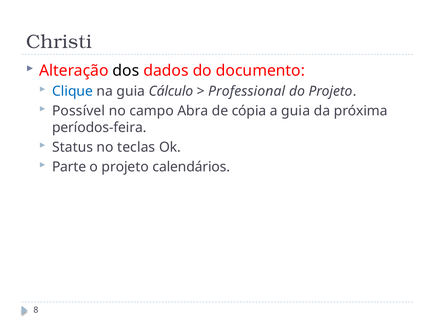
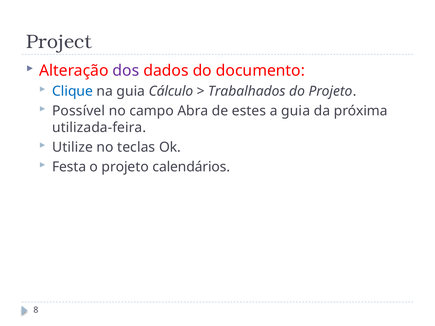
Christi: Christi -> Project
dos colour: black -> purple
Professional: Professional -> Trabalhados
cópia: cópia -> estes
períodos-feira: períodos-feira -> utilizada-feira
Status: Status -> Utilize
Parte: Parte -> Festa
